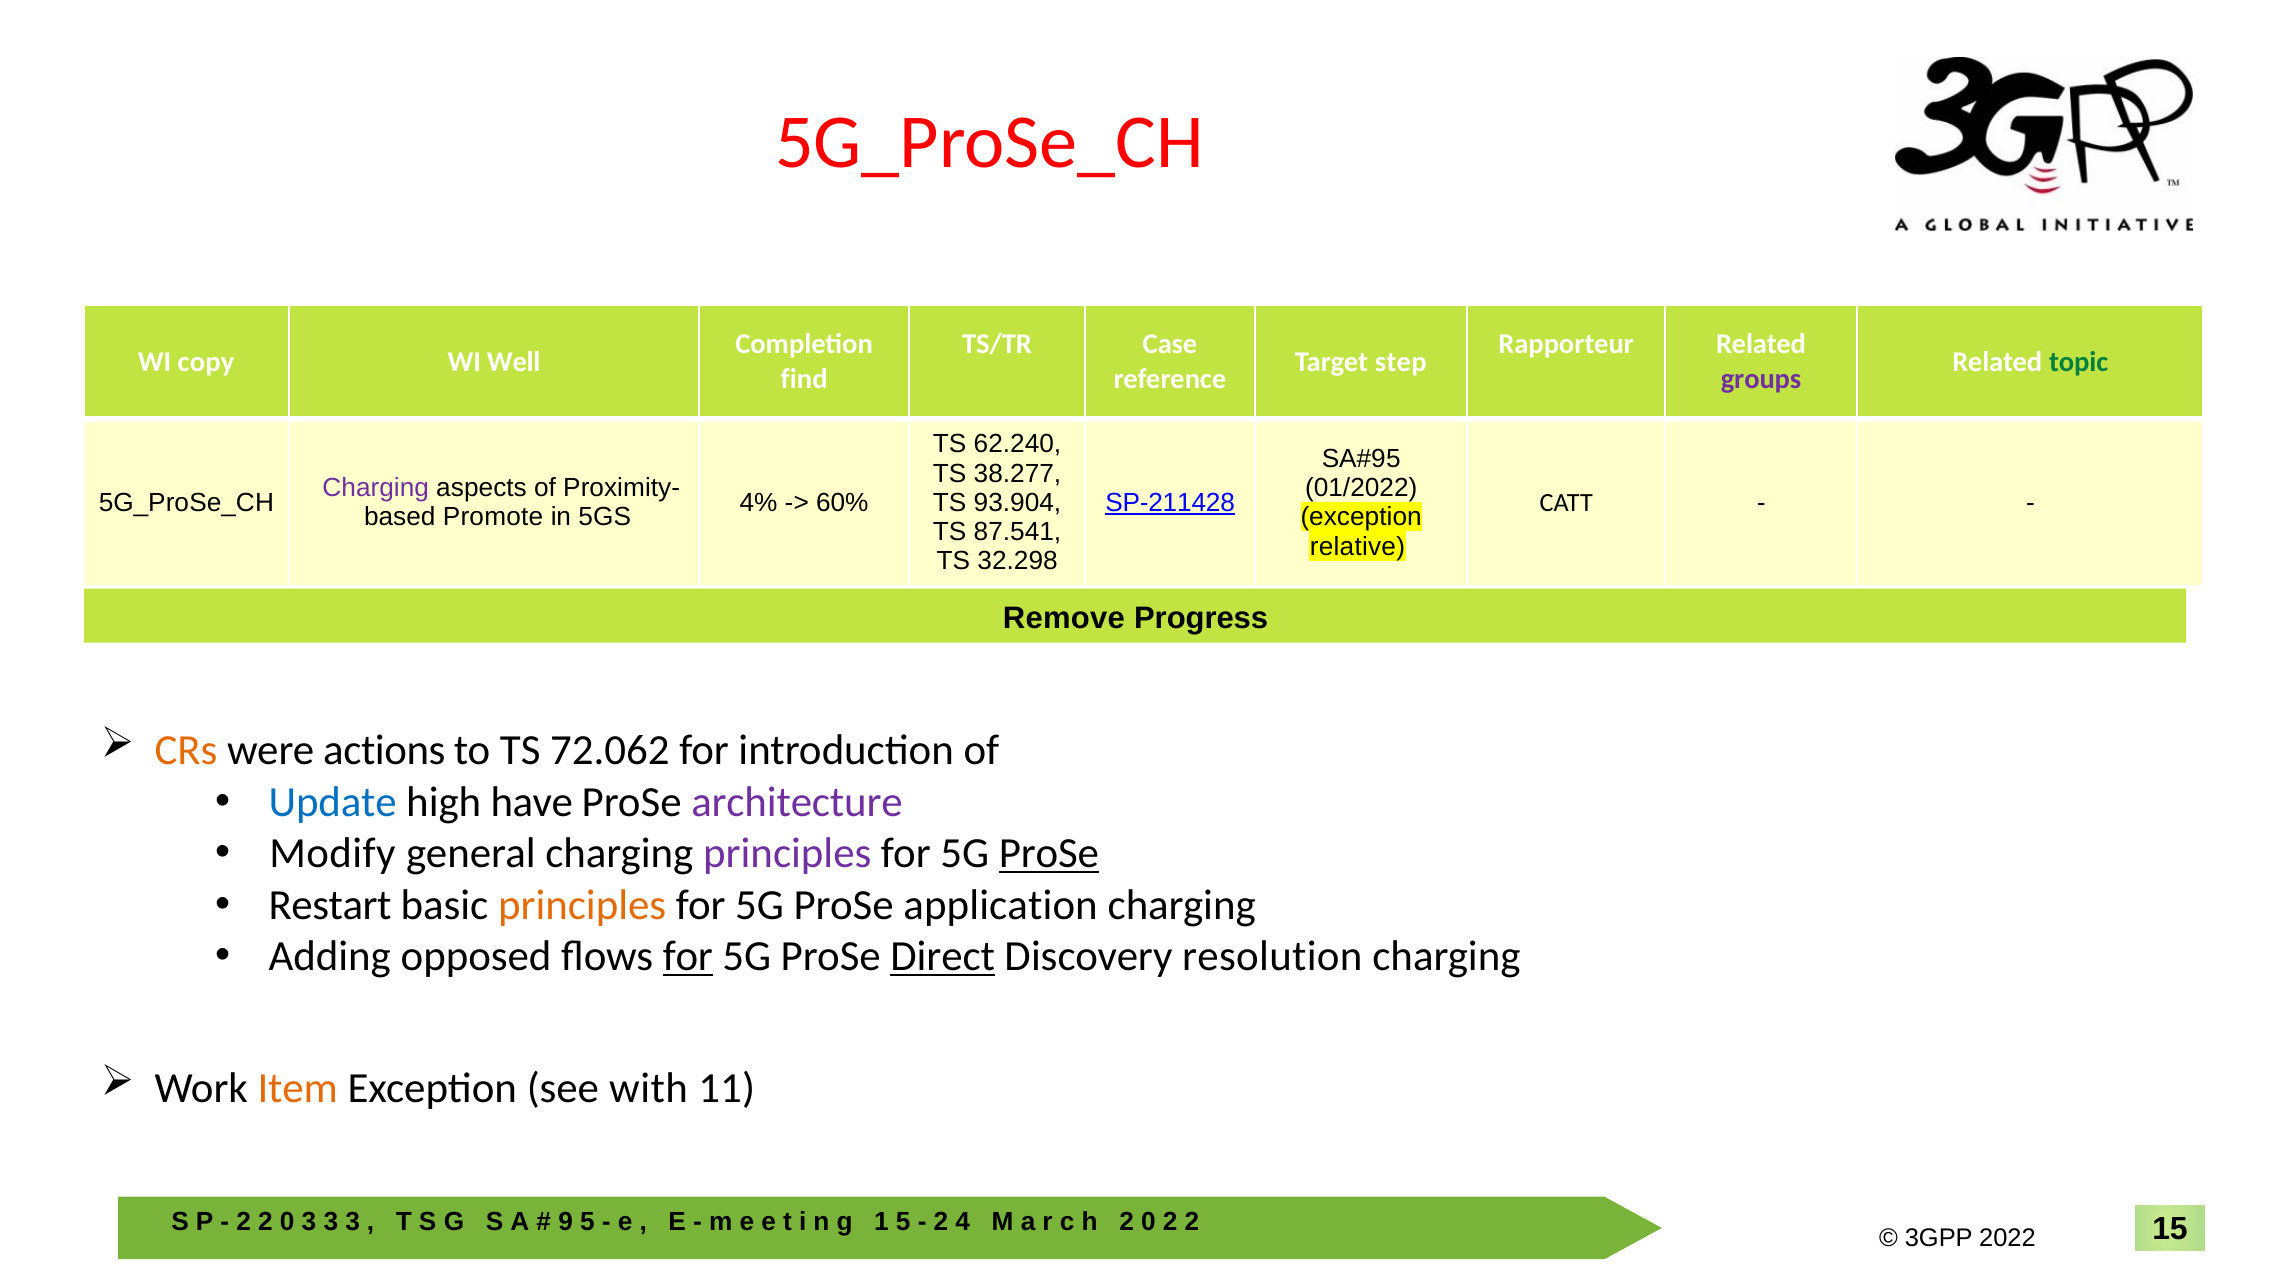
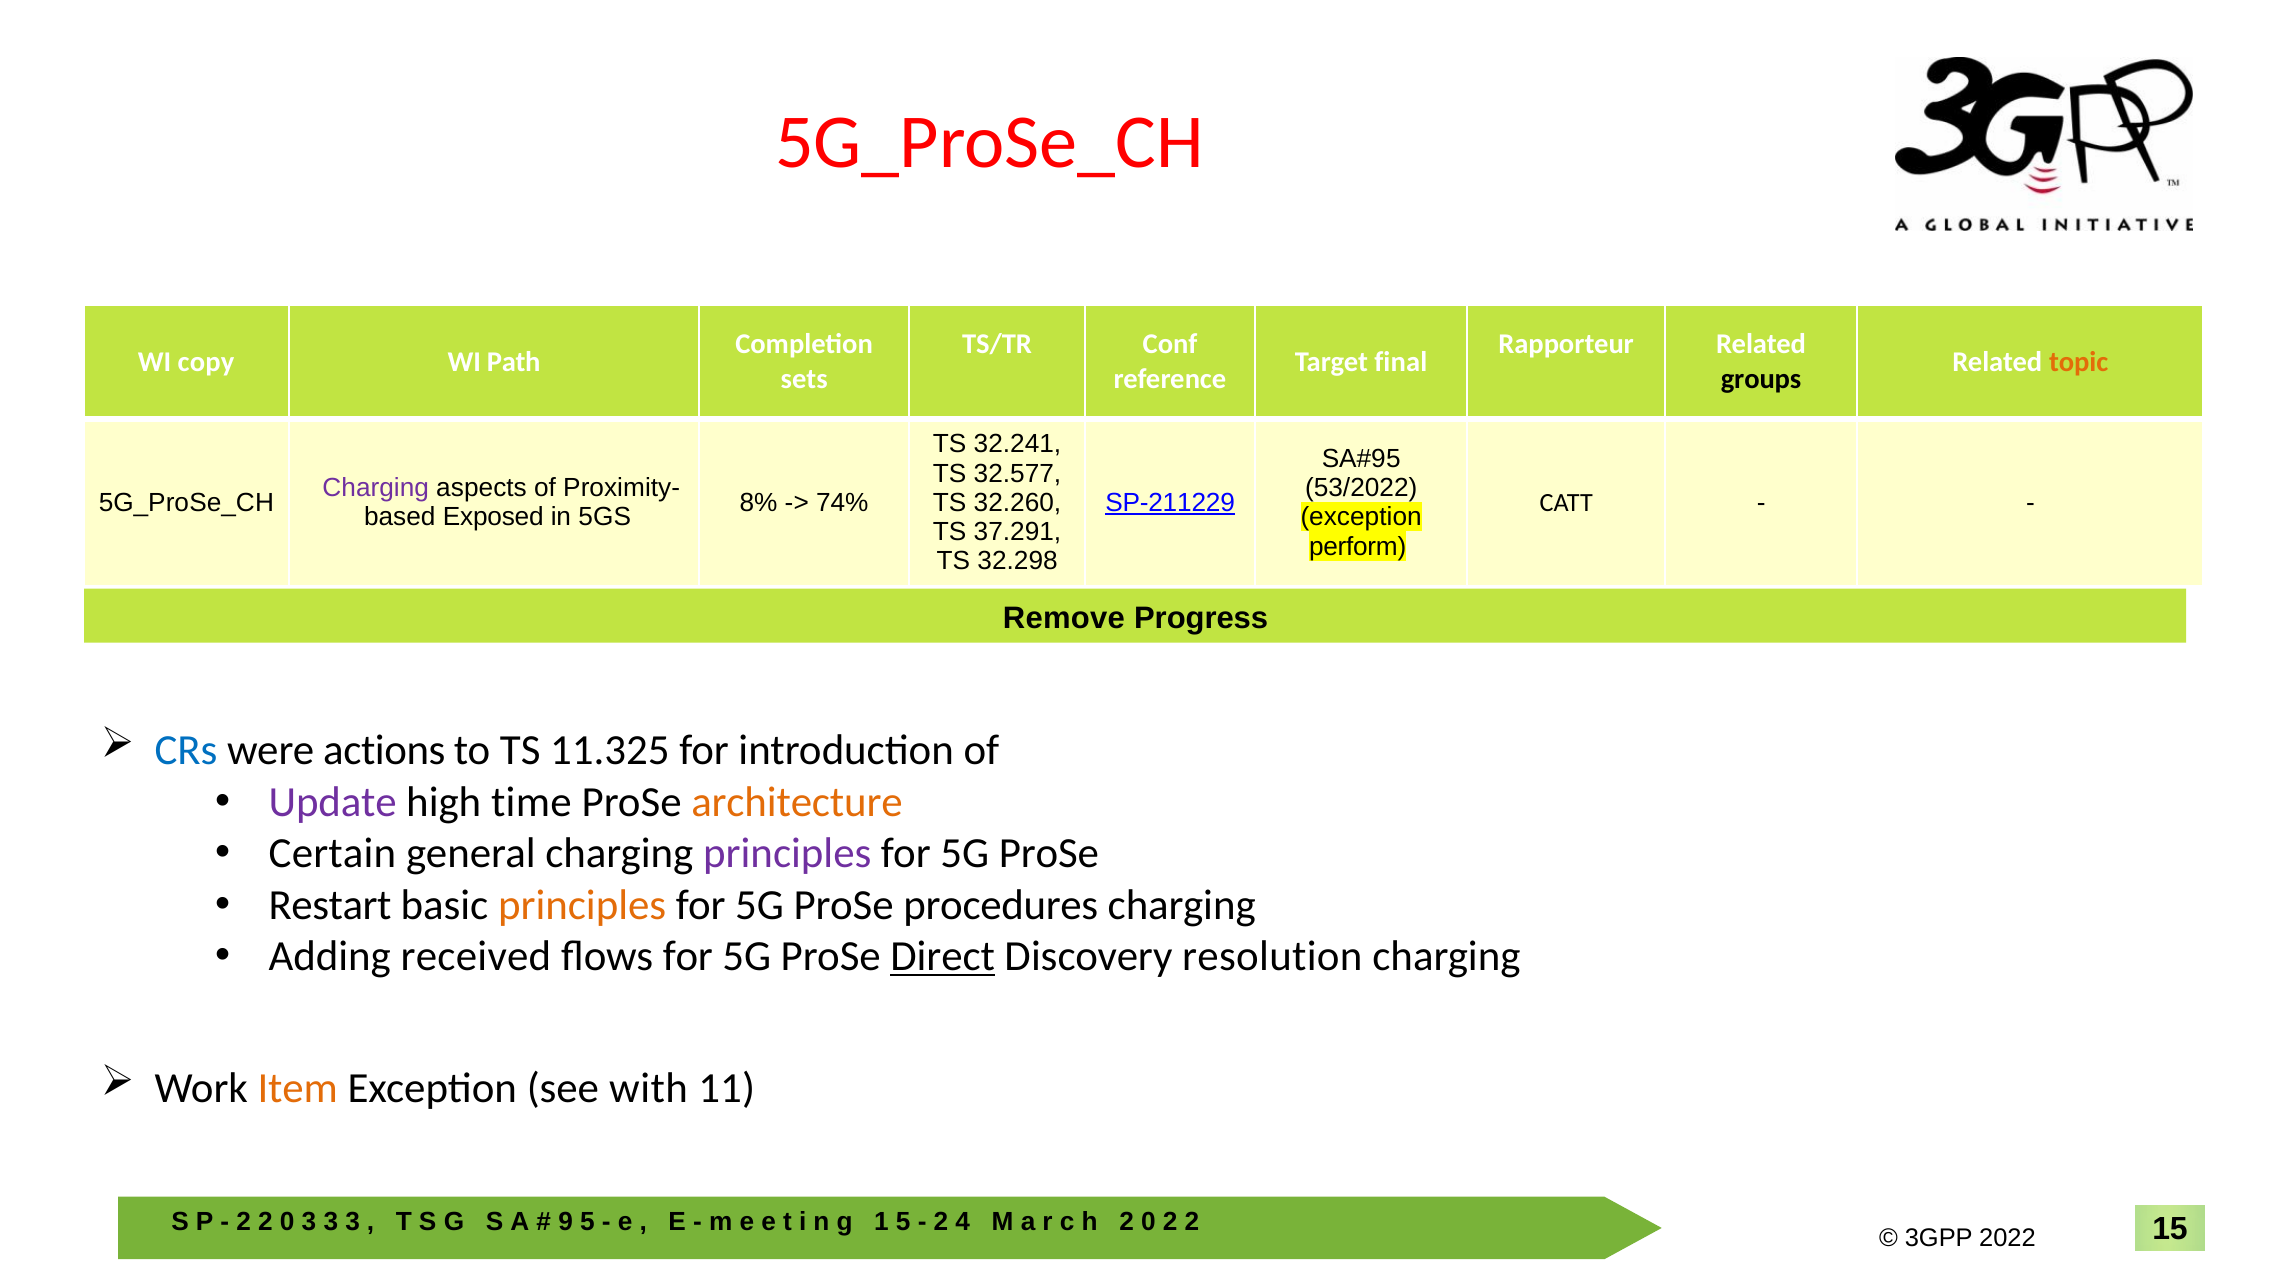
Case: Case -> Conf
Well: Well -> Path
step: step -> final
topic colour: green -> orange
find: find -> sets
groups colour: purple -> black
62.240: 62.240 -> 32.241
38.277: 38.277 -> 32.577
01/2022: 01/2022 -> 53/2022
4%: 4% -> 8%
60%: 60% -> 74%
93.904: 93.904 -> 32.260
SP-211428: SP-211428 -> SP-211229
Promote: Promote -> Exposed
87.541: 87.541 -> 37.291
relative: relative -> perform
CRs colour: orange -> blue
72.062: 72.062 -> 11.325
Update colour: blue -> purple
have: have -> time
architecture colour: purple -> orange
Modify: Modify -> Certain
ProSe at (1049, 854) underline: present -> none
application: application -> procedures
opposed: opposed -> received
for at (688, 957) underline: present -> none
